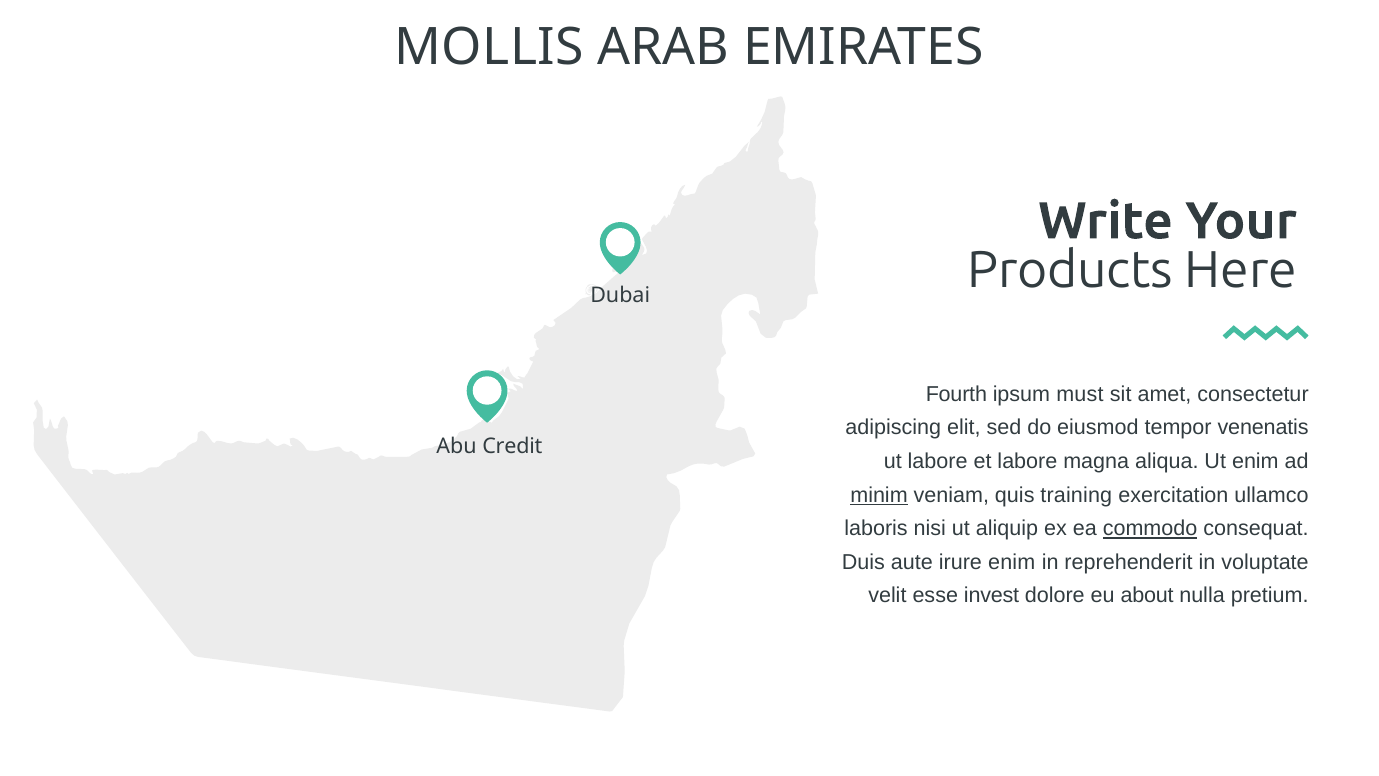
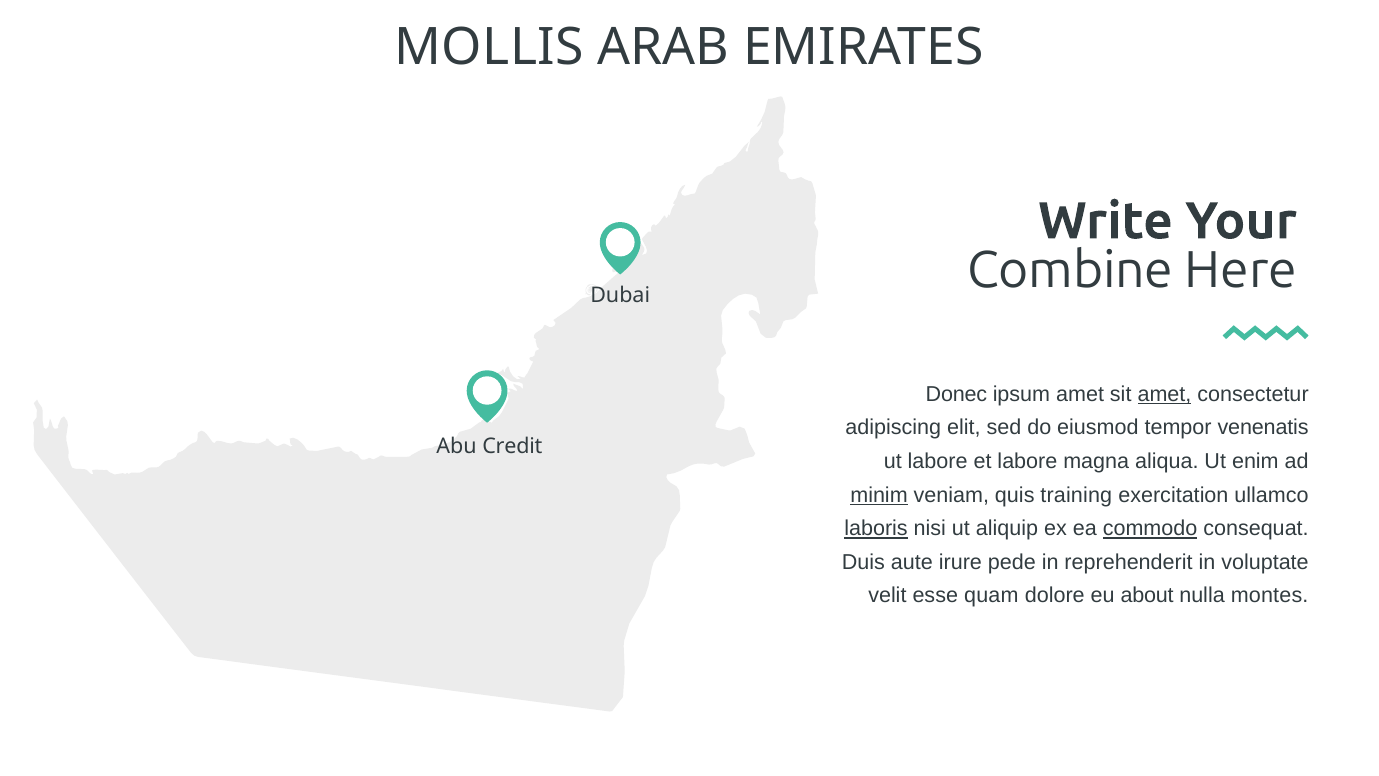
Products: Products -> Combine
Fourth: Fourth -> Donec
ipsum must: must -> amet
amet at (1164, 394) underline: none -> present
laboris underline: none -> present
irure enim: enim -> pede
invest: invest -> quam
pretium: pretium -> montes
